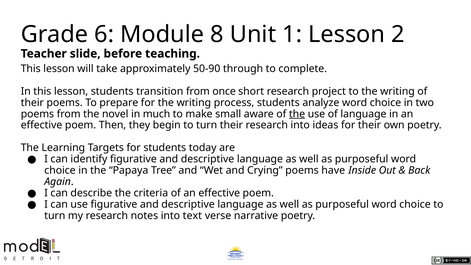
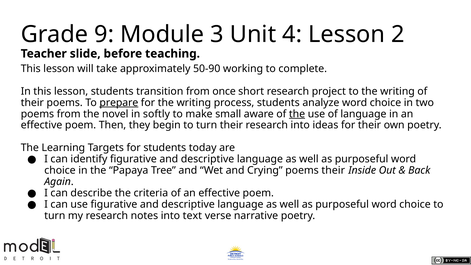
6: 6 -> 9
8: 8 -> 3
1: 1 -> 4
through: through -> working
prepare underline: none -> present
much: much -> softly
poems have: have -> their
